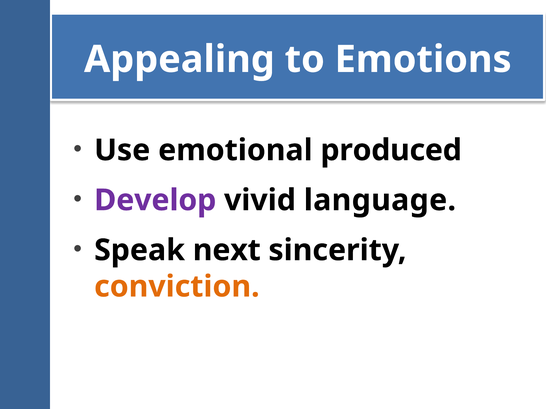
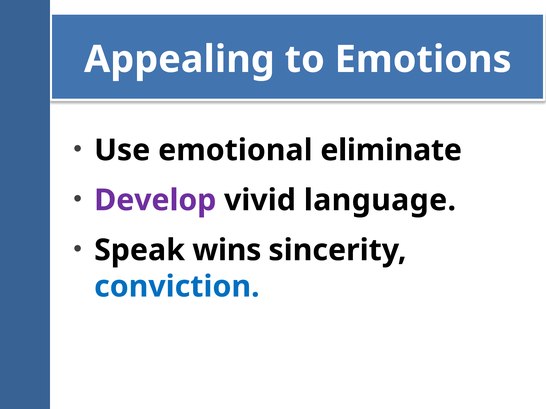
produced: produced -> eliminate
next: next -> wins
conviction colour: orange -> blue
